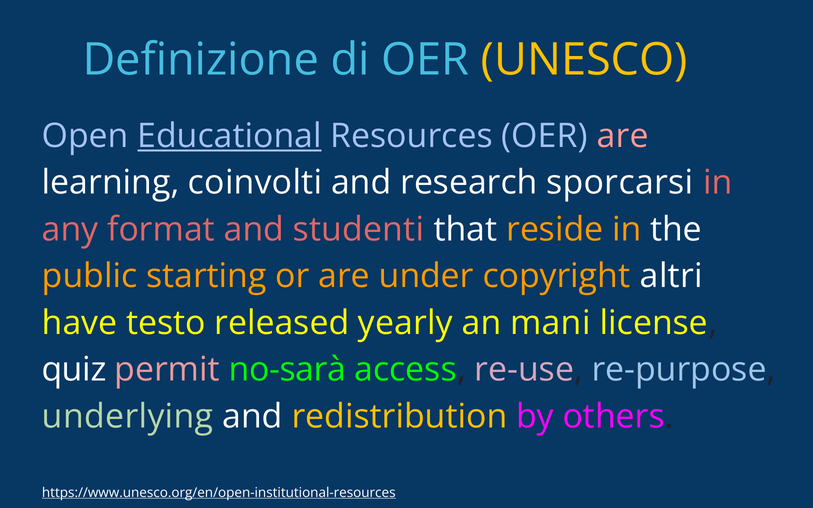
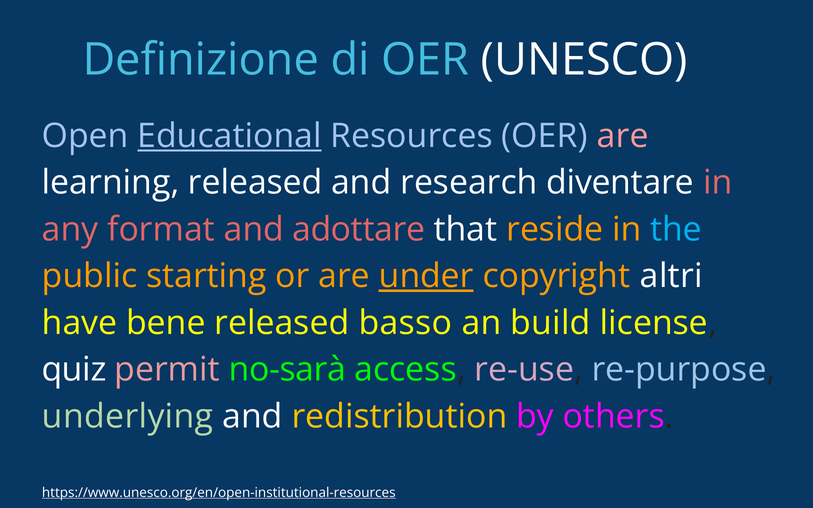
UNESCO colour: yellow -> white
learning coinvolti: coinvolti -> released
sporcarsi: sporcarsi -> diventare
studenti: studenti -> adottare
the colour: white -> light blue
under underline: none -> present
testo: testo -> bene
yearly: yearly -> basso
mani: mani -> build
